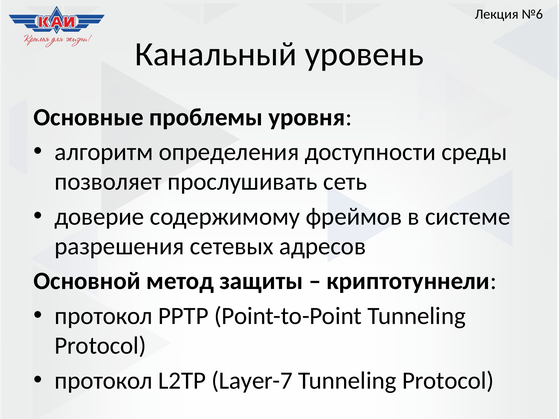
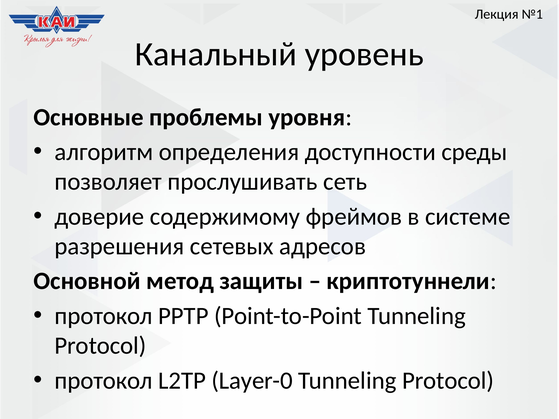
№6: №6 -> №1
Layer-7: Layer-7 -> Layer-0
